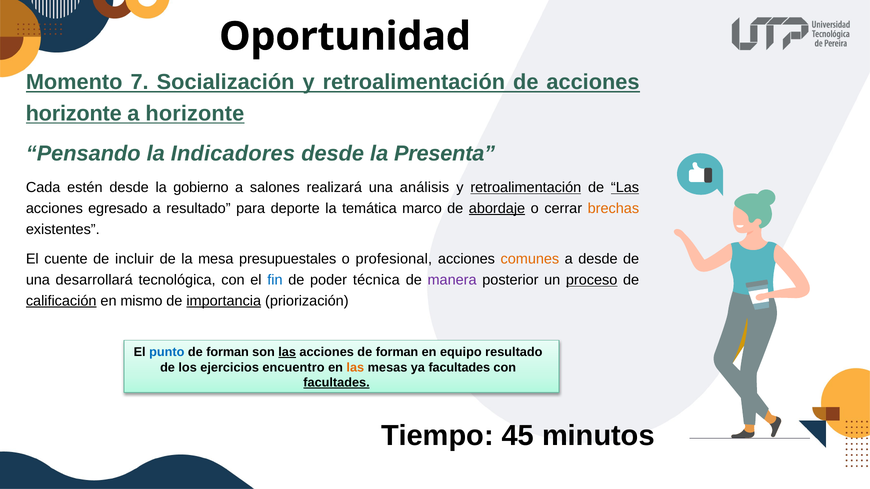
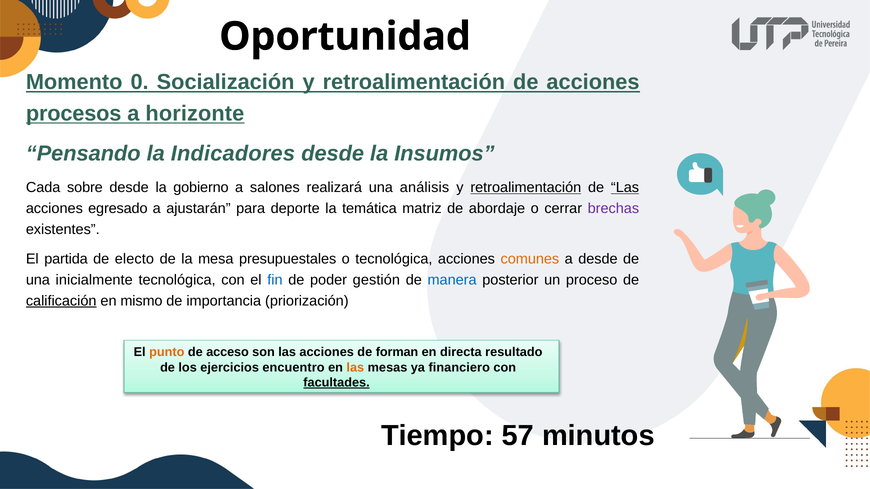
7: 7 -> 0
horizonte at (74, 114): horizonte -> procesos
Presenta: Presenta -> Insumos
estén: estén -> sobre
a resultado: resultado -> ajustarán
marco: marco -> matriz
abordaje underline: present -> none
brechas colour: orange -> purple
cuente: cuente -> partida
incluir: incluir -> electo
o profesional: profesional -> tecnológica
desarrollará: desarrollará -> inicialmente
técnica: técnica -> gestión
manera colour: purple -> blue
proceso underline: present -> none
importancia underline: present -> none
punto colour: blue -> orange
forman at (228, 352): forman -> acceso
las at (287, 352) underline: present -> none
equipo: equipo -> directa
ya facultades: facultades -> financiero
45: 45 -> 57
